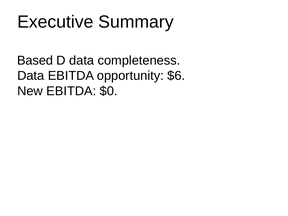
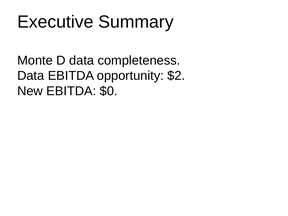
Based: Based -> Monte
$6: $6 -> $2
